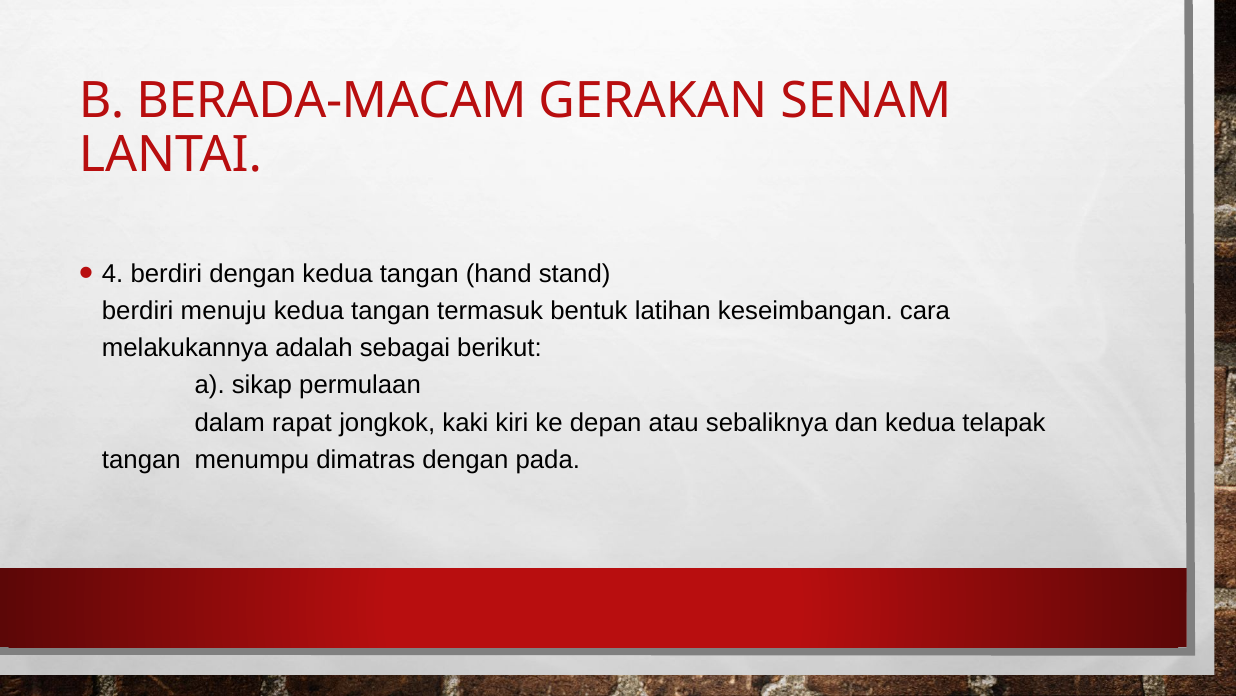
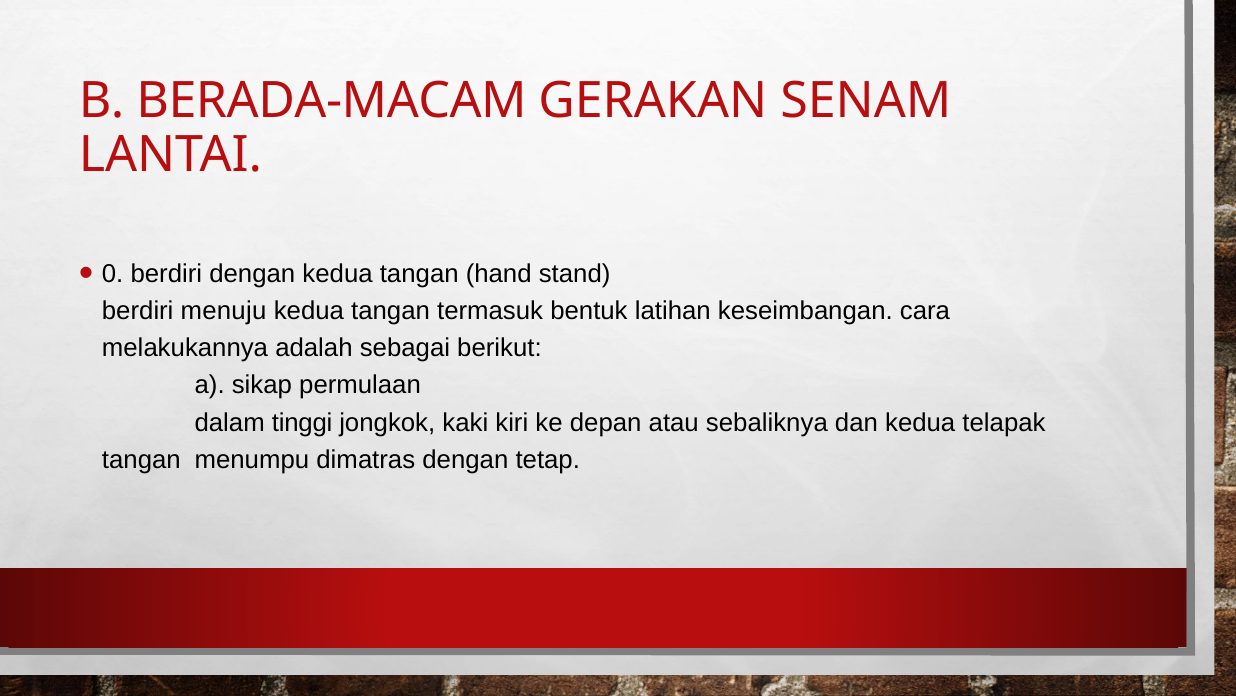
4: 4 -> 0
rapat: rapat -> tinggi
pada: pada -> tetap
